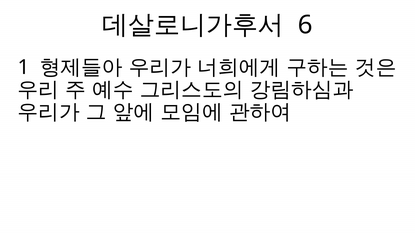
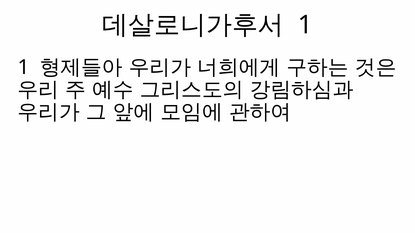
6 at (305, 25): 6 -> 1
